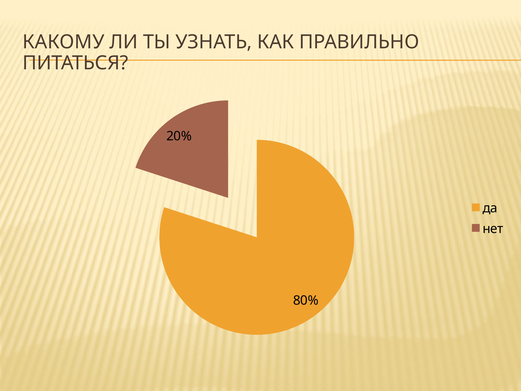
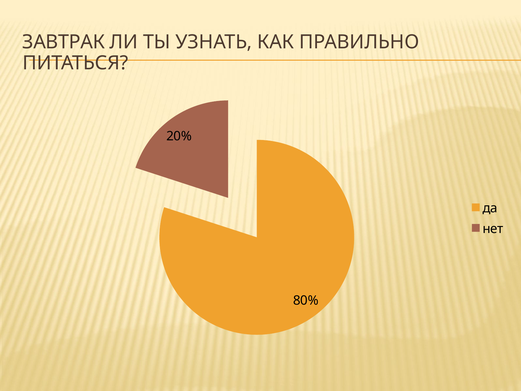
КАКОМУ: КАКОМУ -> ЗАВТРАК
